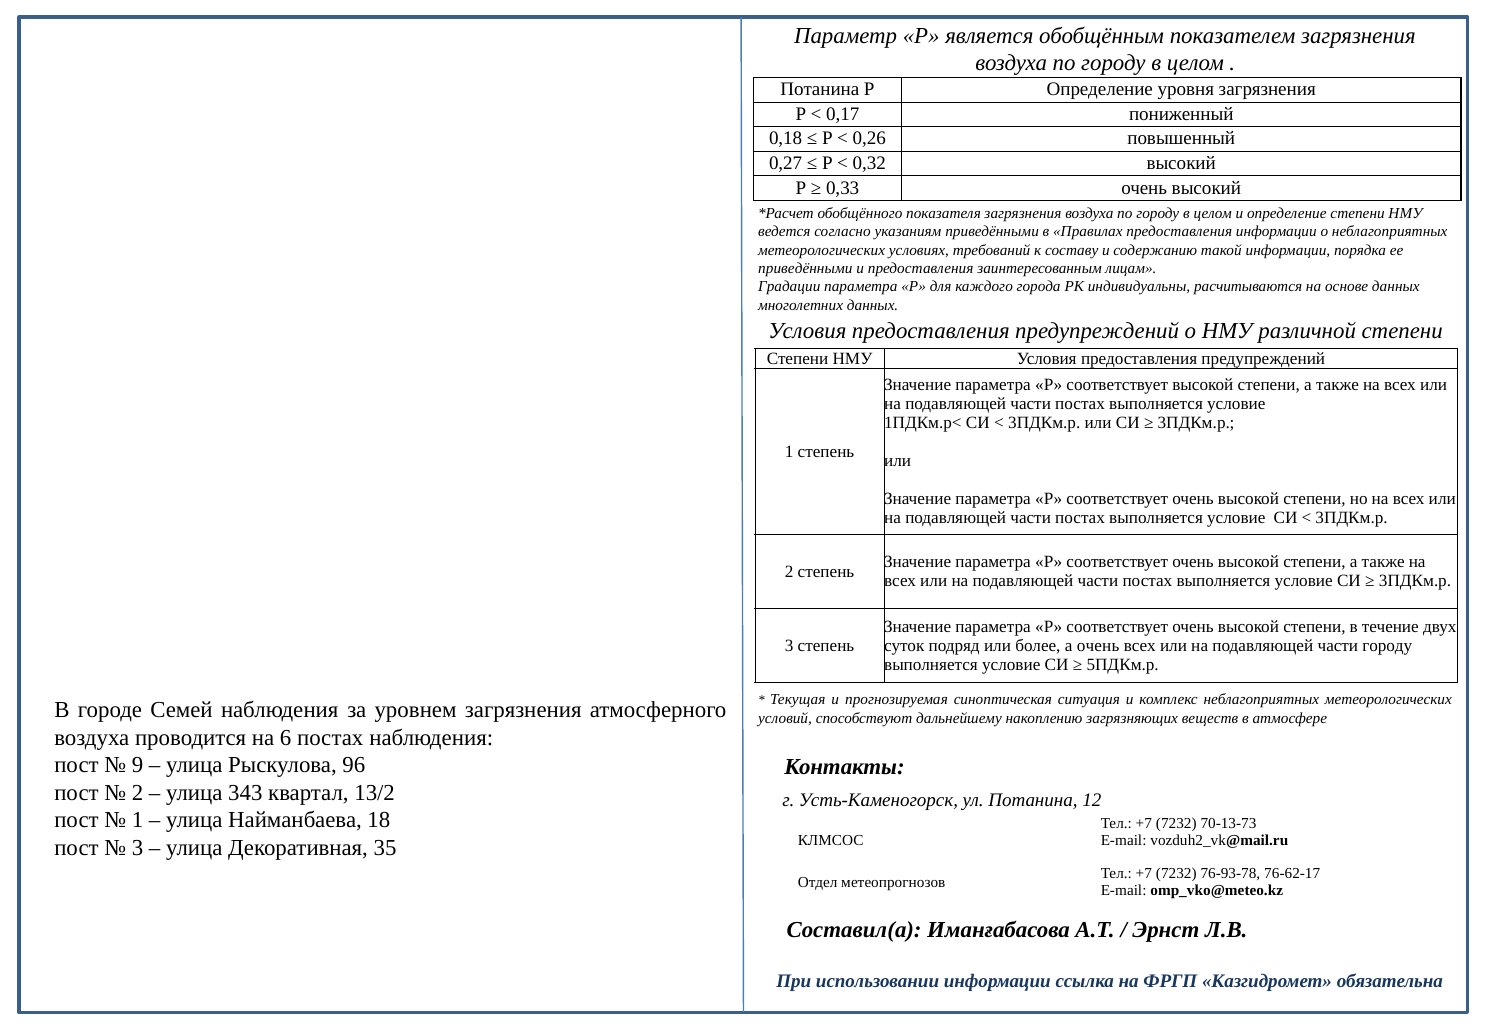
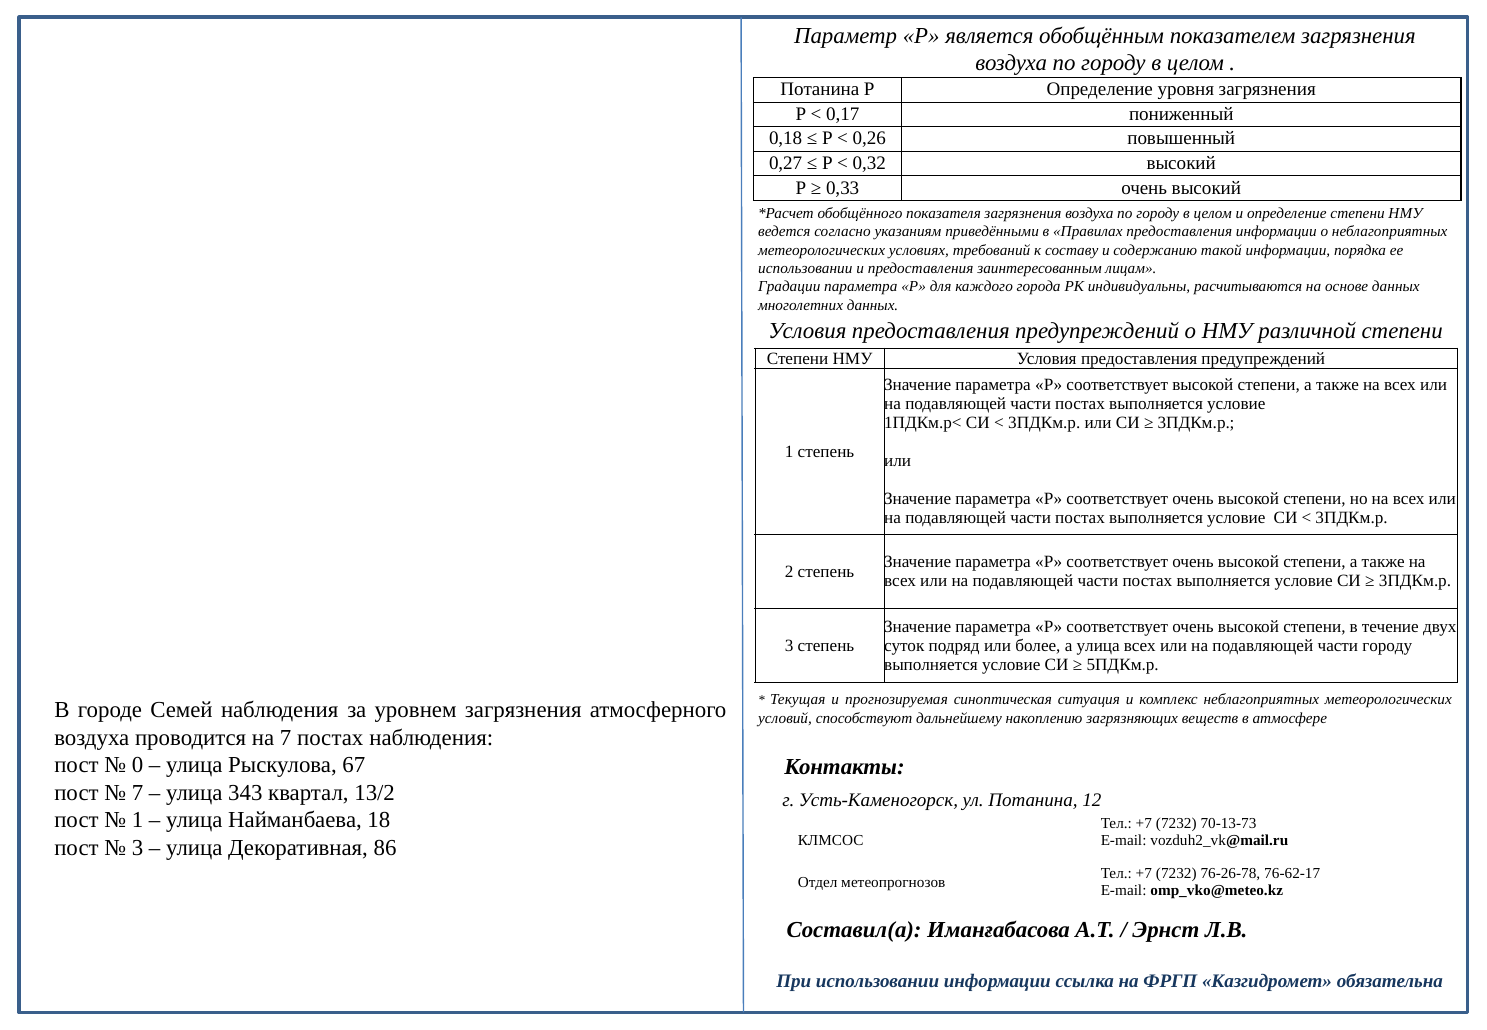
приведёнными at (805, 268): приведёнными -> использовании
а очень: очень -> улица
на 6: 6 -> 7
9: 9 -> 0
96: 96 -> 67
2 at (137, 792): 2 -> 7
35: 35 -> 86
76-93-78: 76-93-78 -> 76-26-78
